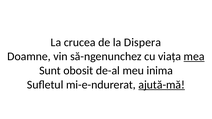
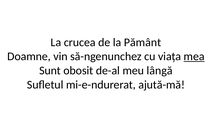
Dispera: Dispera -> Pământ
inima: inima -> lângă
ajută-mă underline: present -> none
